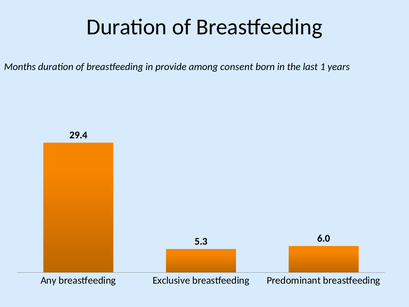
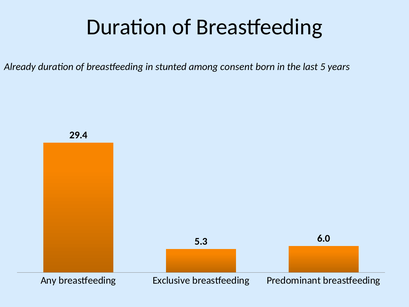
Months: Months -> Already
provide: provide -> stunted
1: 1 -> 5
